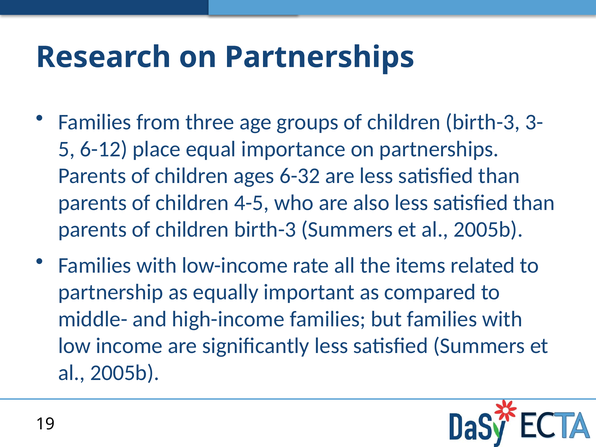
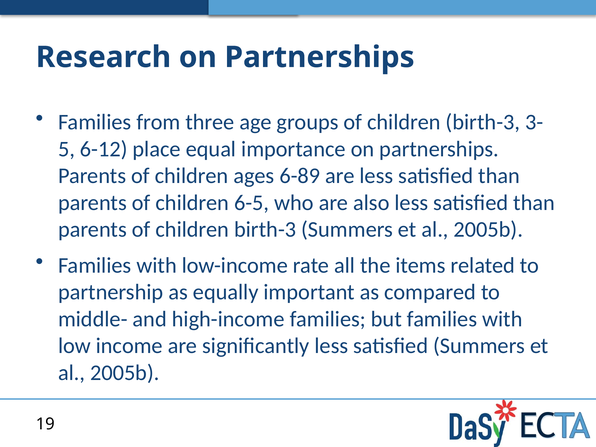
6-32: 6-32 -> 6-89
4-5: 4-5 -> 6-5
